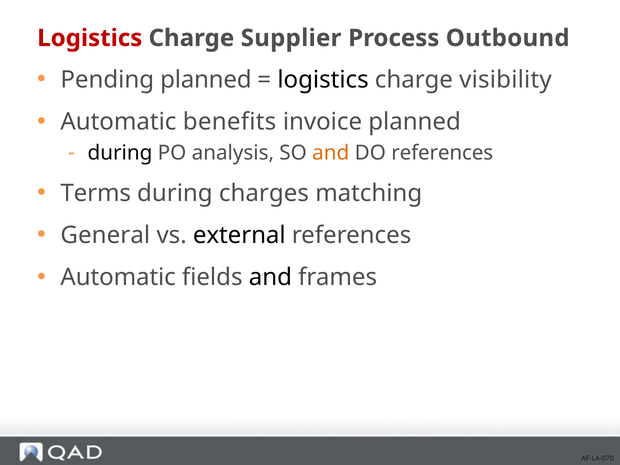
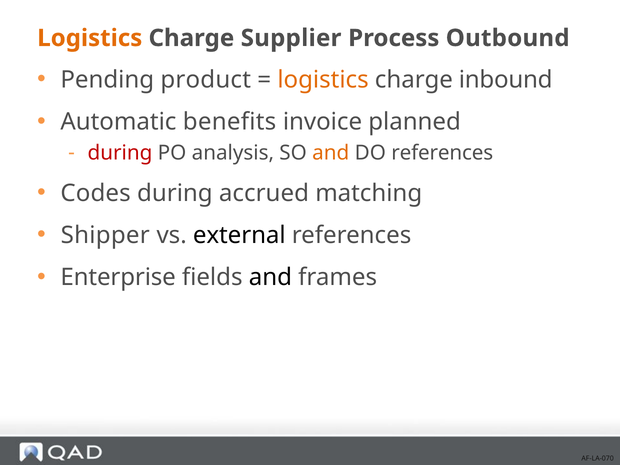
Logistics at (90, 38) colour: red -> orange
Pending planned: planned -> product
logistics at (323, 80) colour: black -> orange
visibility: visibility -> inbound
during at (120, 153) colour: black -> red
Terms: Terms -> Codes
charges: charges -> accrued
General: General -> Shipper
Automatic at (118, 277): Automatic -> Enterprise
